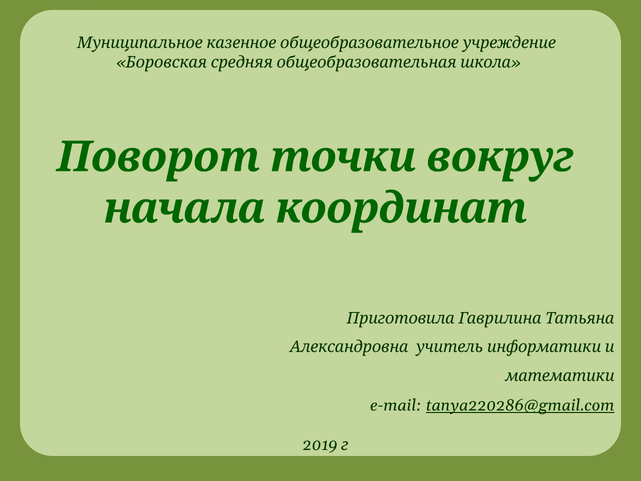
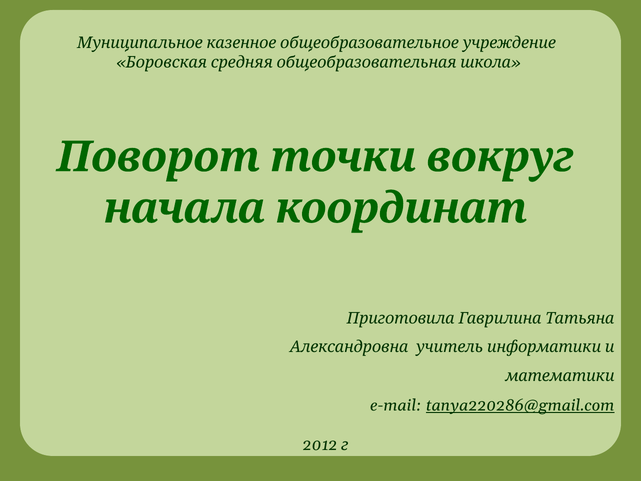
2019: 2019 -> 2012
